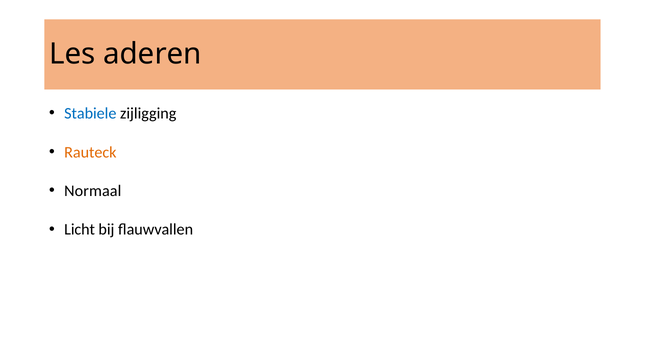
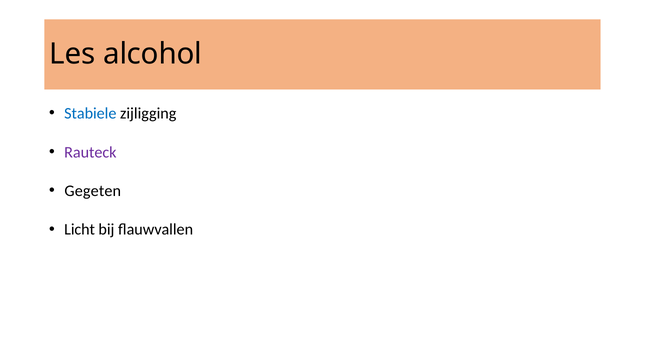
aderen: aderen -> alcohol
Rauteck colour: orange -> purple
Normaal: Normaal -> Gegeten
